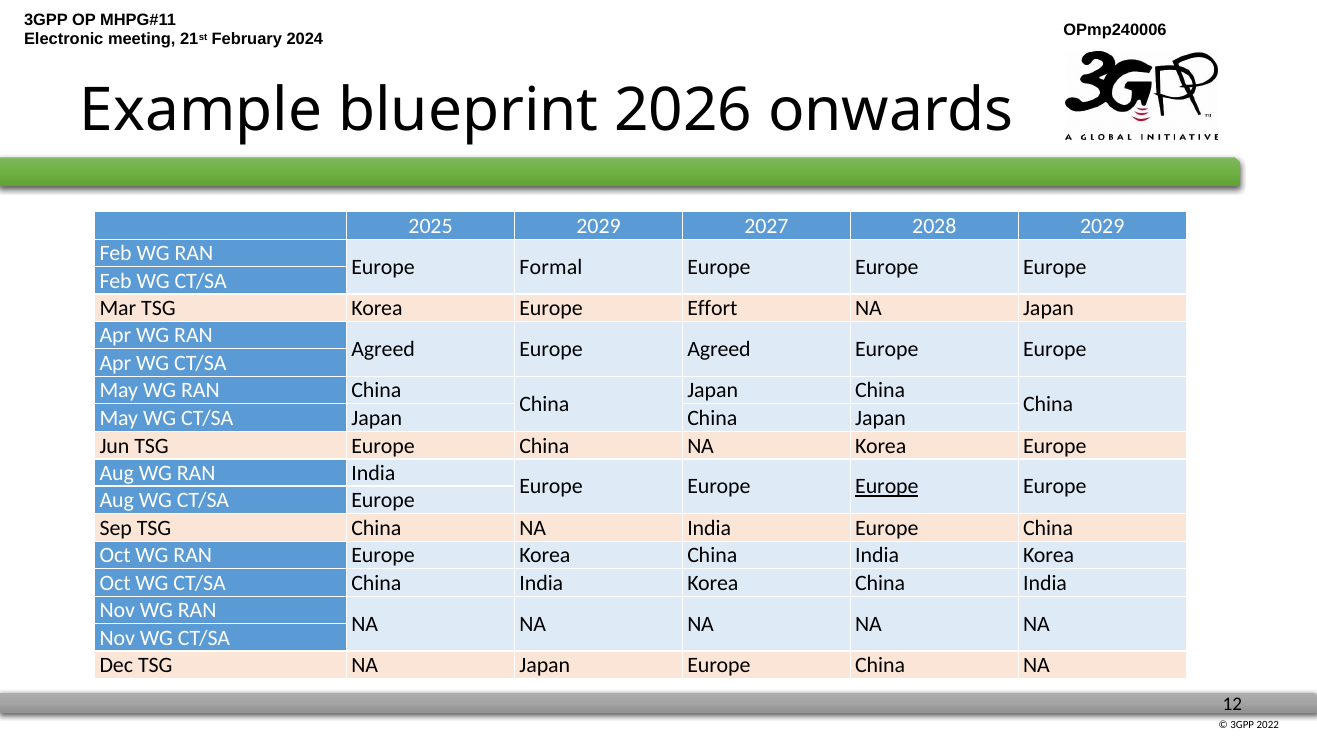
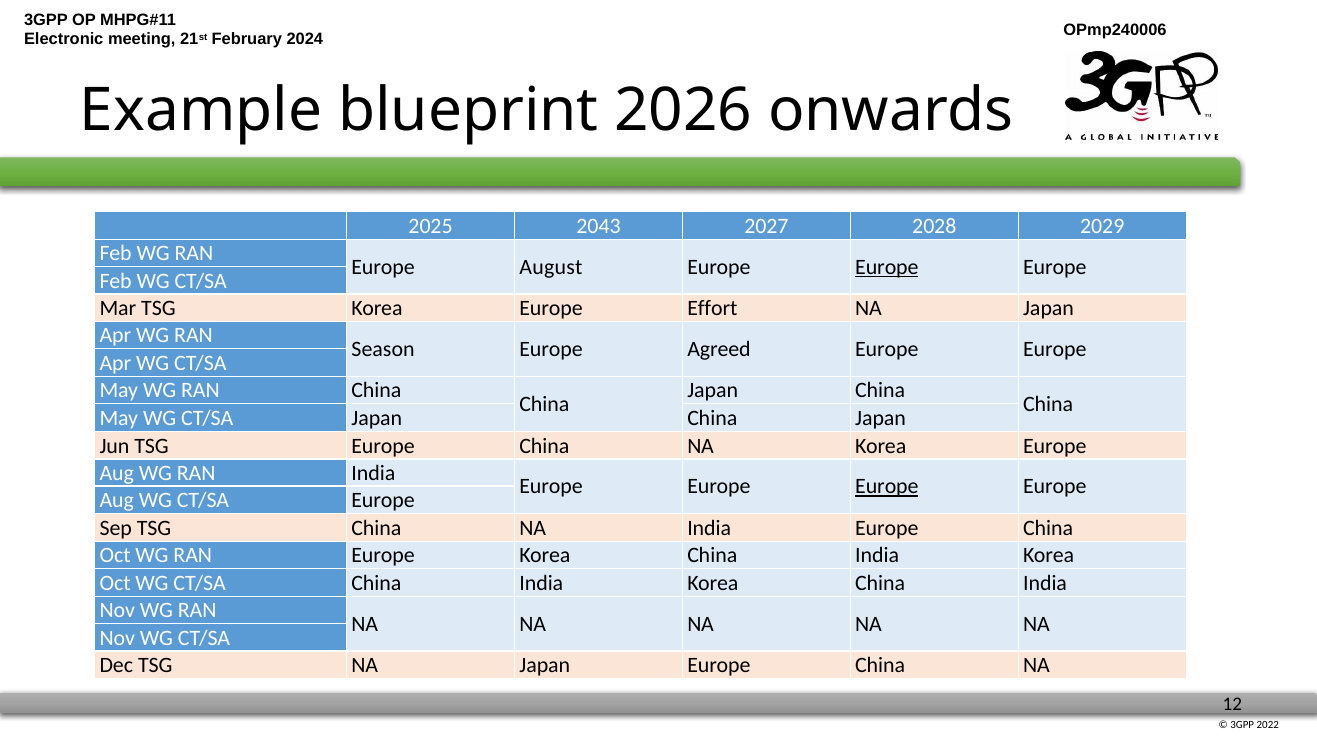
2025 2029: 2029 -> 2043
Formal: Formal -> August
Europe at (887, 267) underline: none -> present
Agreed at (383, 349): Agreed -> Season
